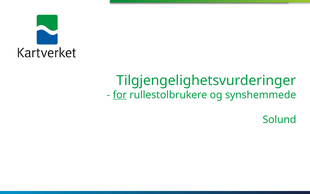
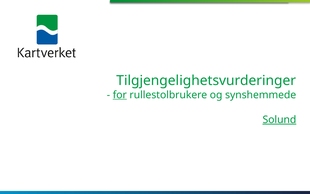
Solund underline: none -> present
